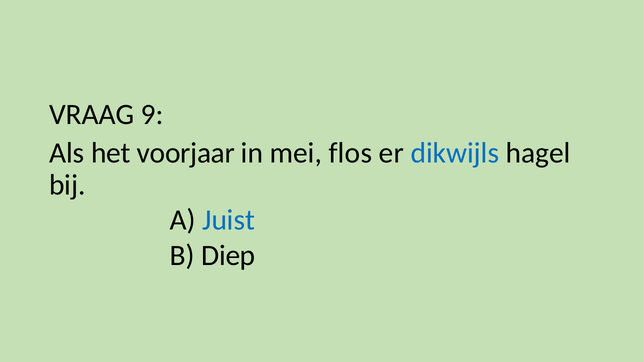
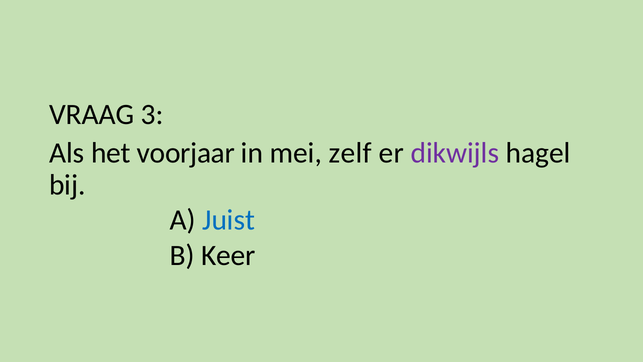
9: 9 -> 3
flos: flos -> zelf
dikwijls colour: blue -> purple
Diep: Diep -> Keer
